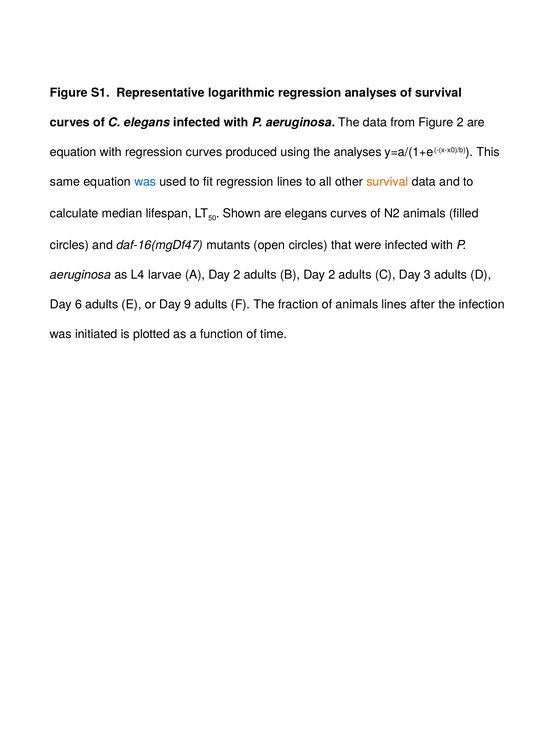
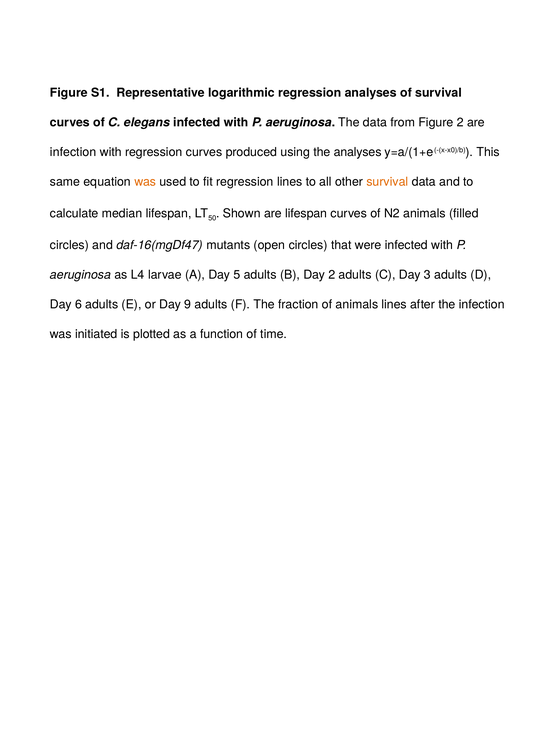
equation at (73, 152): equation -> infection
was at (145, 182) colour: blue -> orange
are elegans: elegans -> lifespan
A Day 2: 2 -> 5
